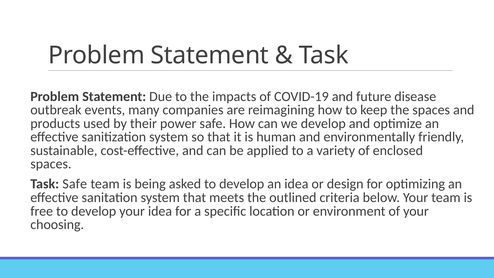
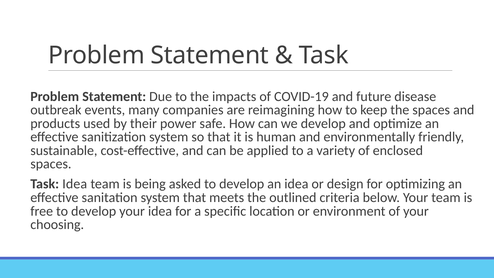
Task Safe: Safe -> Idea
